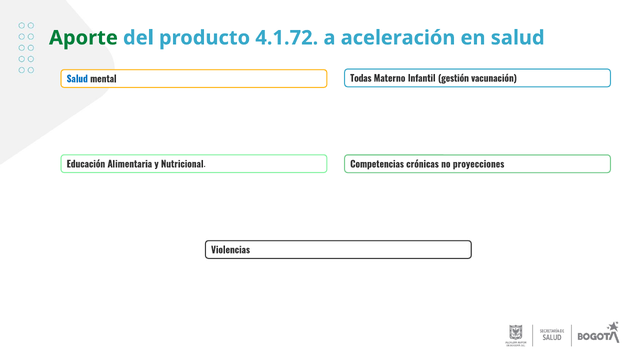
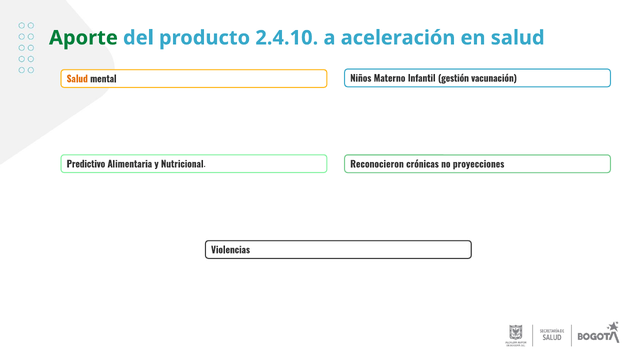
4.1.72: 4.1.72 -> 2.4.10
Salud at (77, 79) colour: blue -> orange
Todas: Todas -> Niños
Educación: Educación -> Predictivo
Competencias: Competencias -> Reconocieron
